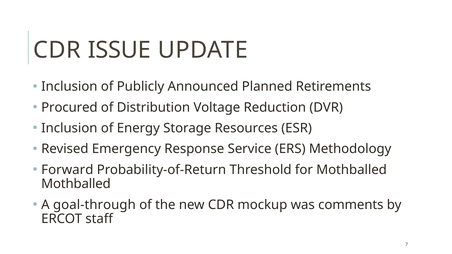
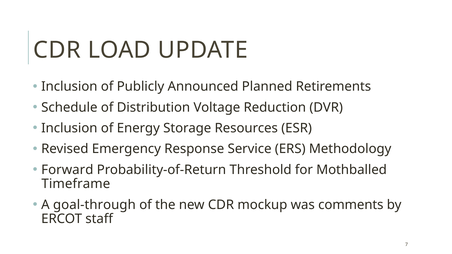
ISSUE: ISSUE -> LOAD
Procured: Procured -> Schedule
Mothballed at (76, 184): Mothballed -> Timeframe
